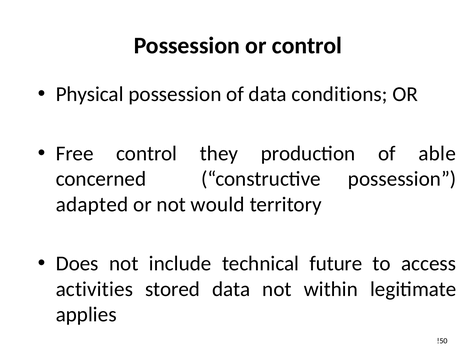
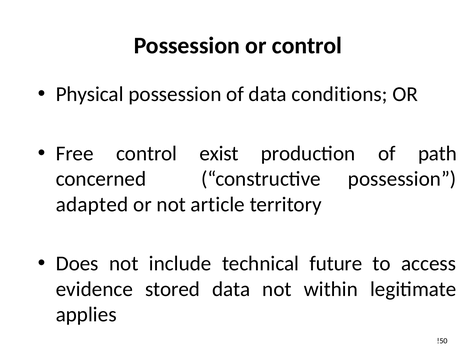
they: they -> exist
able: able -> path
would: would -> article
activities: activities -> evidence
